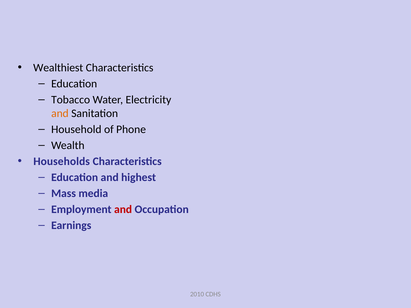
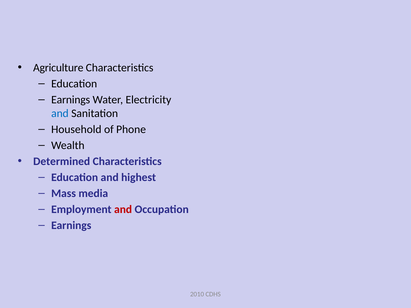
Wealthiest: Wealthiest -> Agriculture
Tobacco at (71, 100): Tobacco -> Earnings
and at (60, 114) colour: orange -> blue
Households: Households -> Determined
